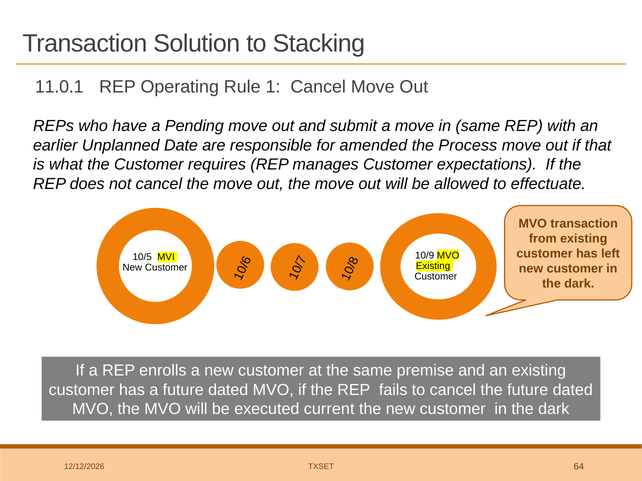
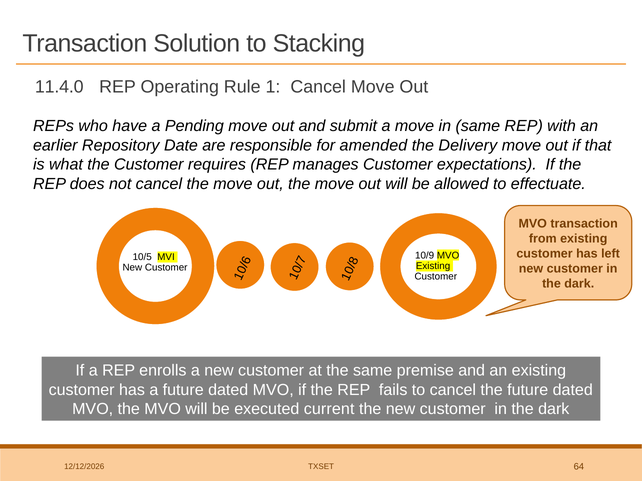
11.0.1: 11.0.1 -> 11.4.0
Unplanned: Unplanned -> Repository
Process: Process -> Delivery
